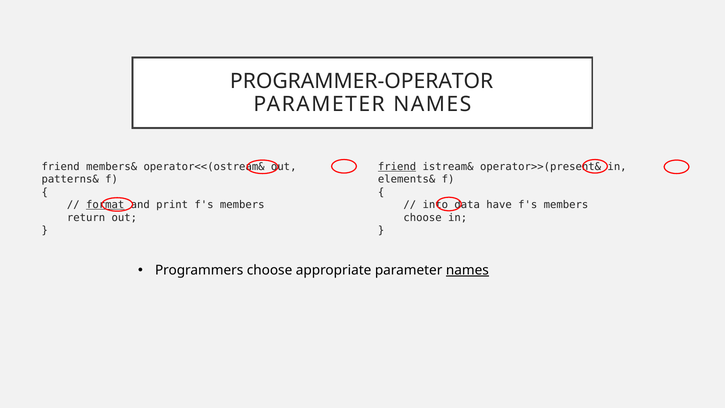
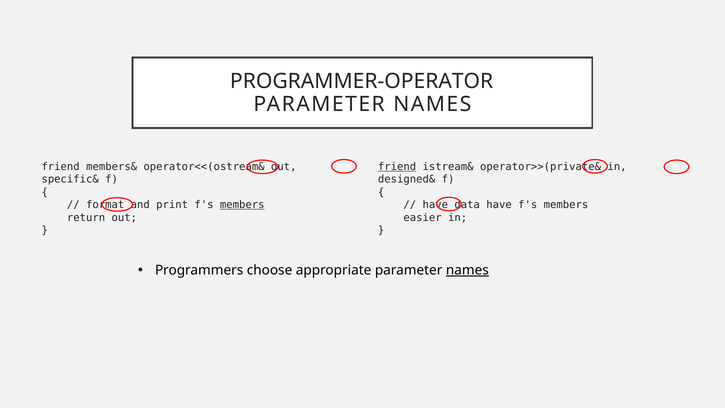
operator>>(present&: operator>>(present& -> operator>>(private&
patterns&: patterns& -> specific&
elements&: elements& -> designed&
format underline: present -> none
members at (242, 205) underline: none -> present
into at (435, 205): into -> have
choose at (423, 217): choose -> easier
